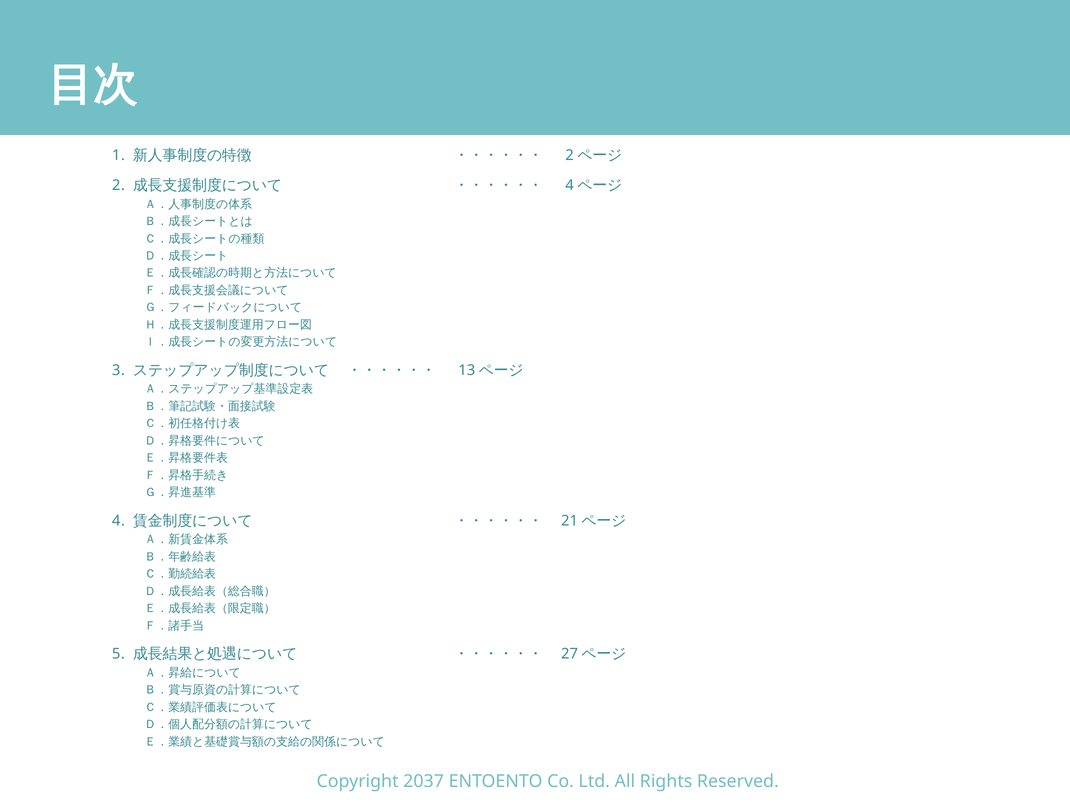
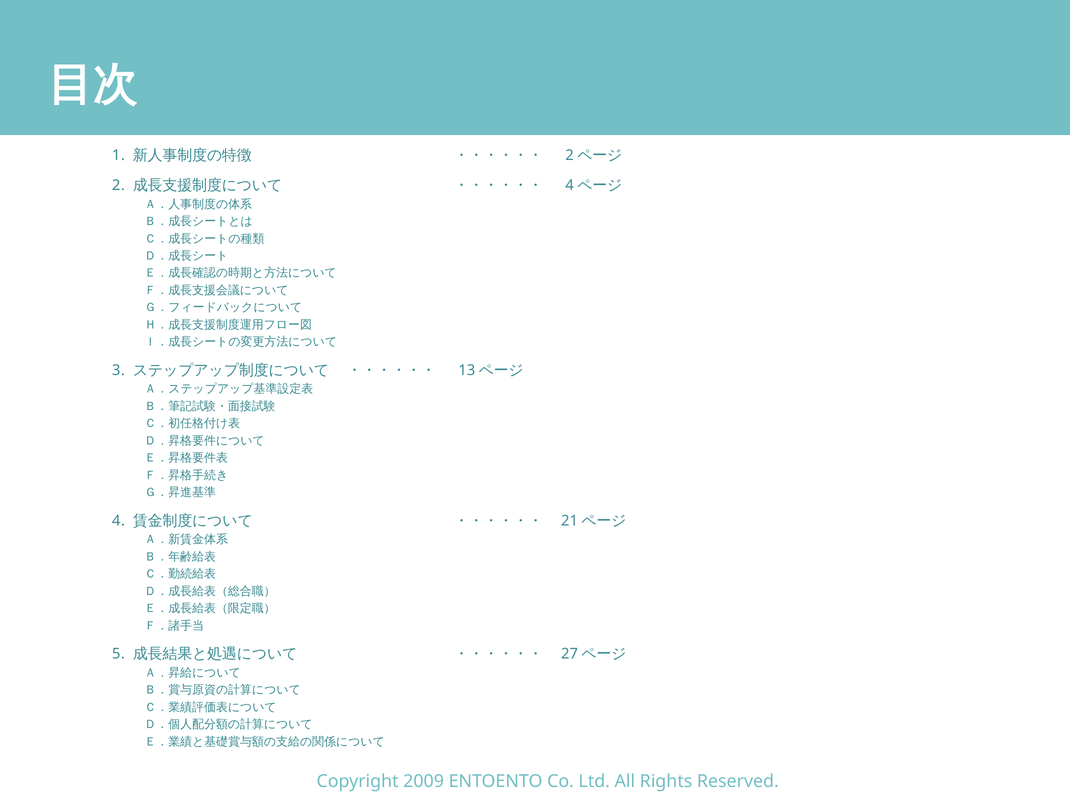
2037: 2037 -> 2009
